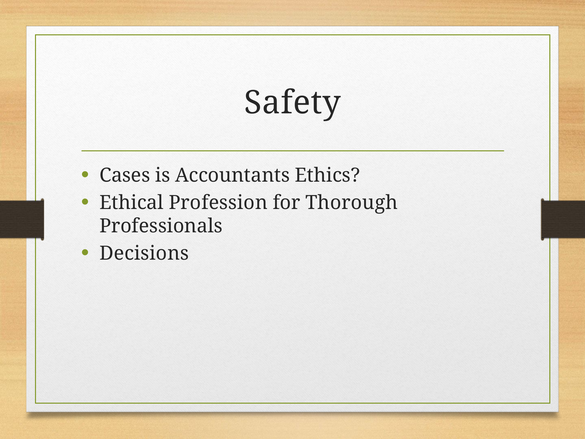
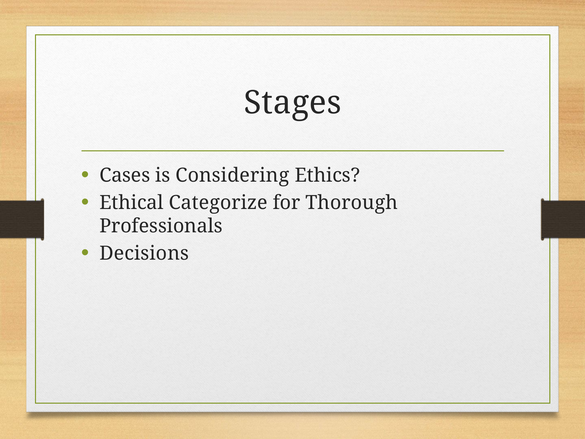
Safety: Safety -> Stages
Accountants: Accountants -> Considering
Profession: Profession -> Categorize
